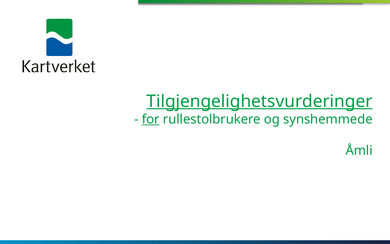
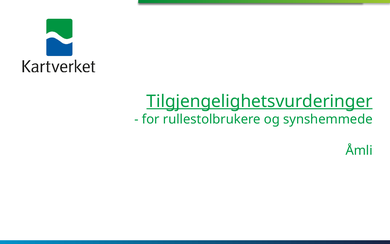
for underline: present -> none
